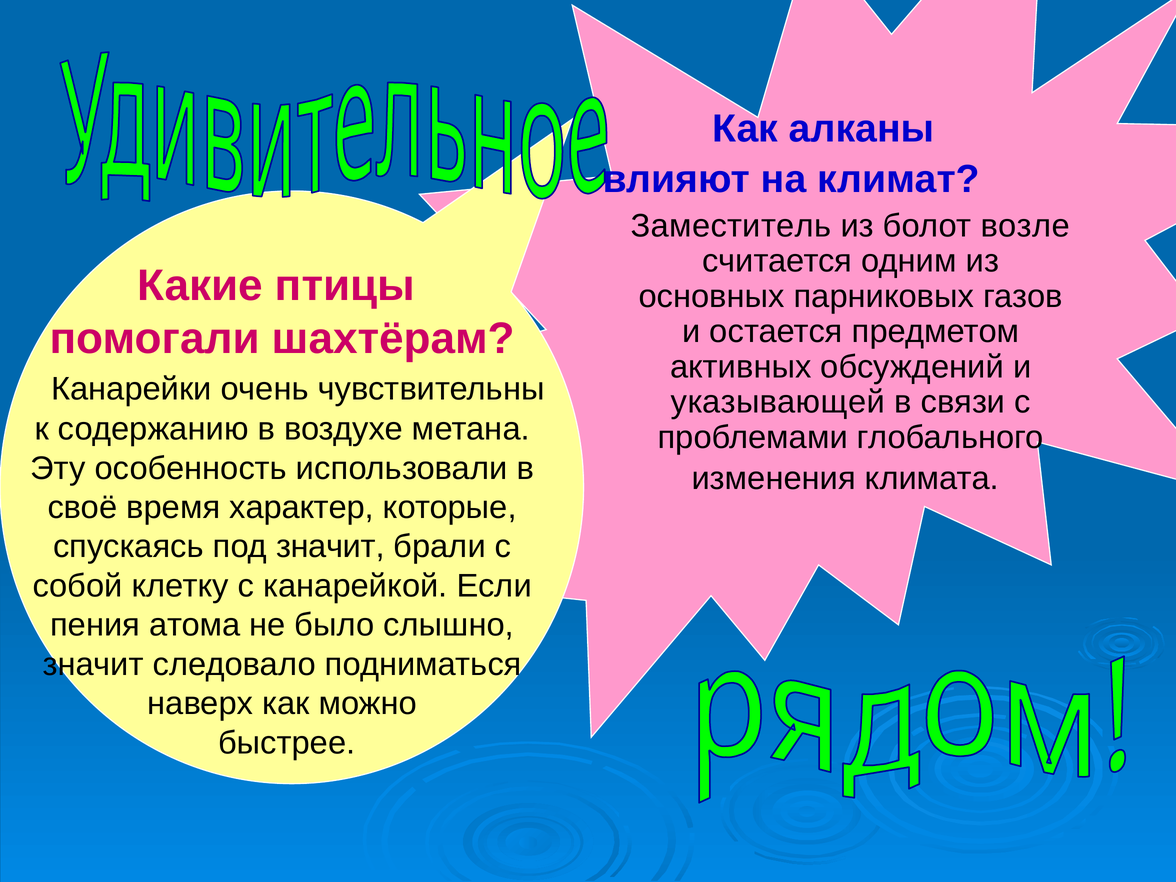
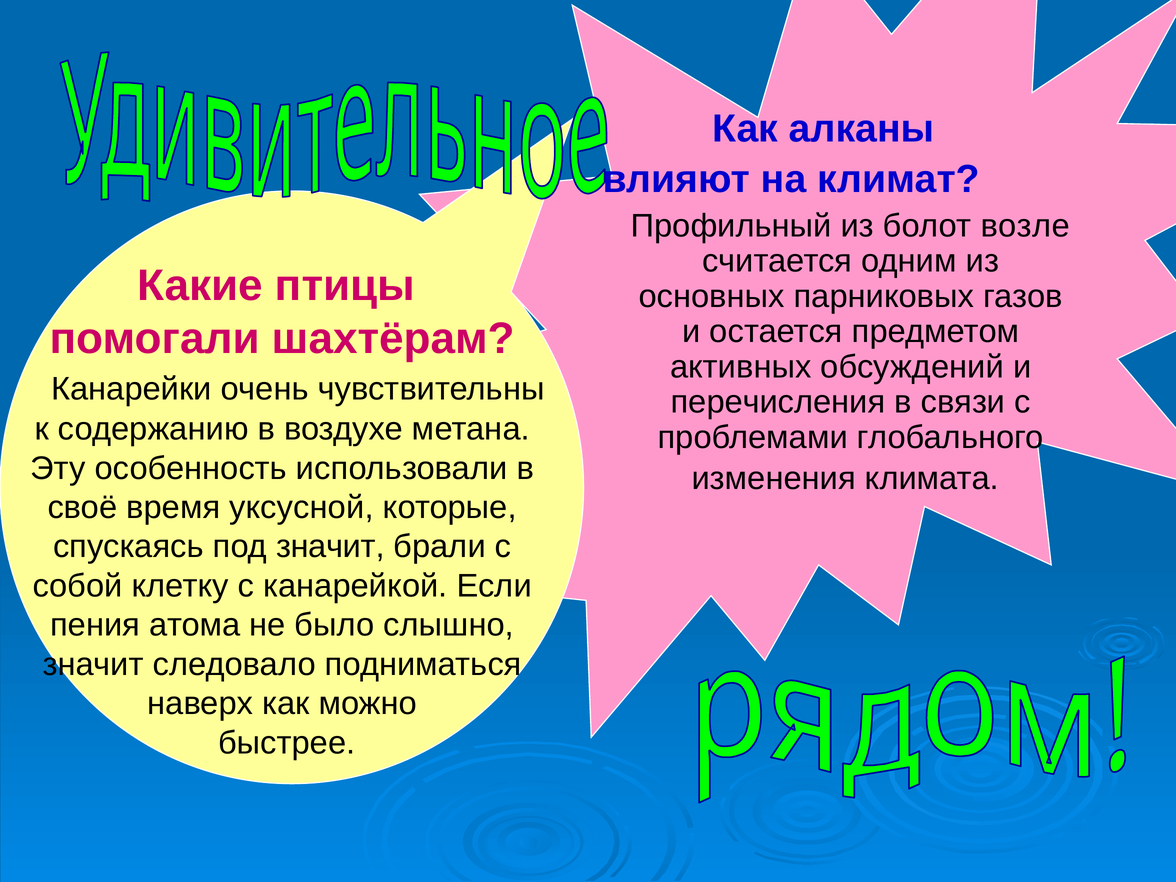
Заместитель: Заместитель -> Профильный
указывающей: указывающей -> перечисления
характер: характер -> уксусной
